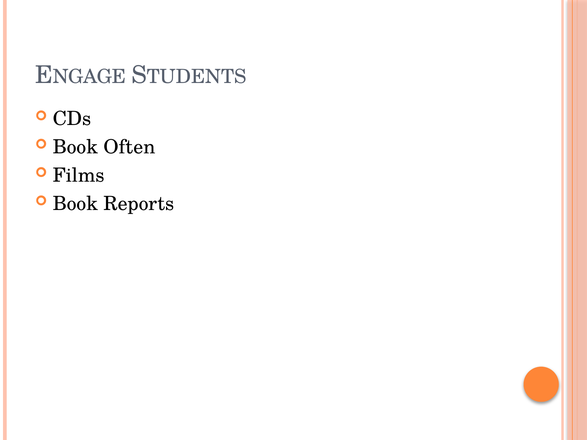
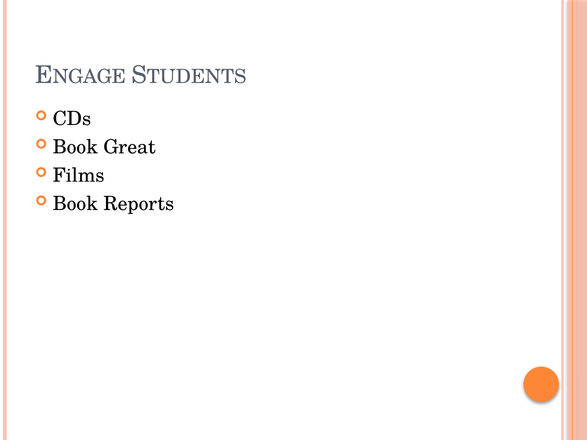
Often: Often -> Great
